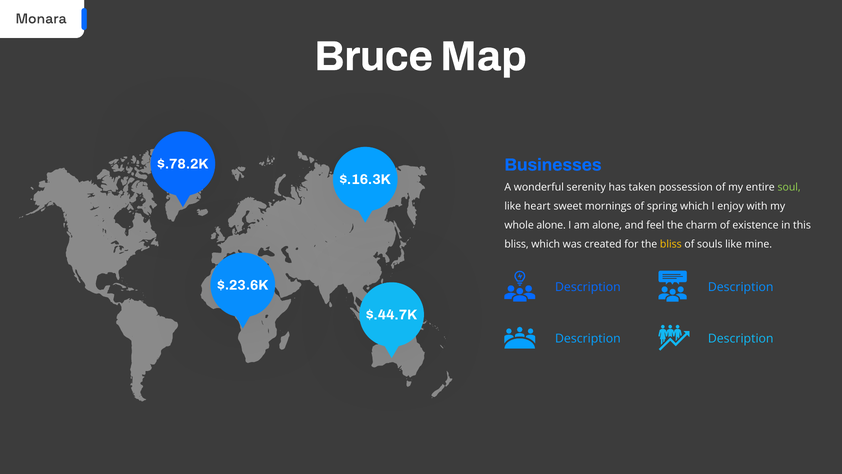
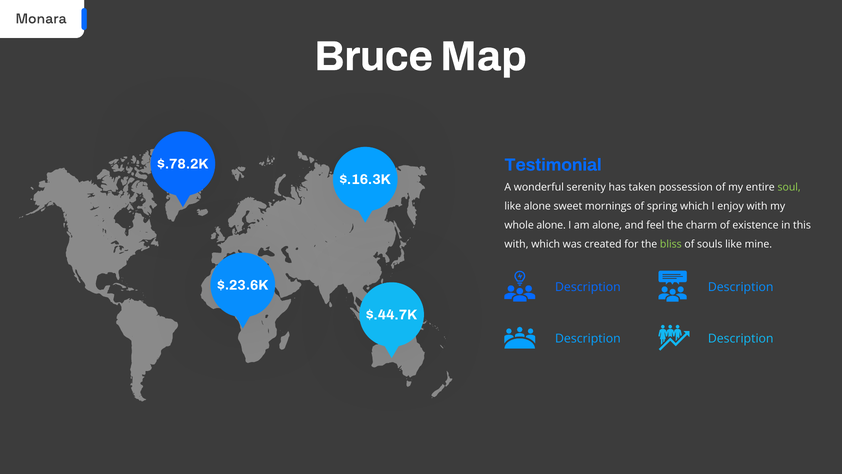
Businesses: Businesses -> Testimonial
like heart: heart -> alone
bliss at (517, 244): bliss -> with
bliss at (671, 244) colour: yellow -> light green
